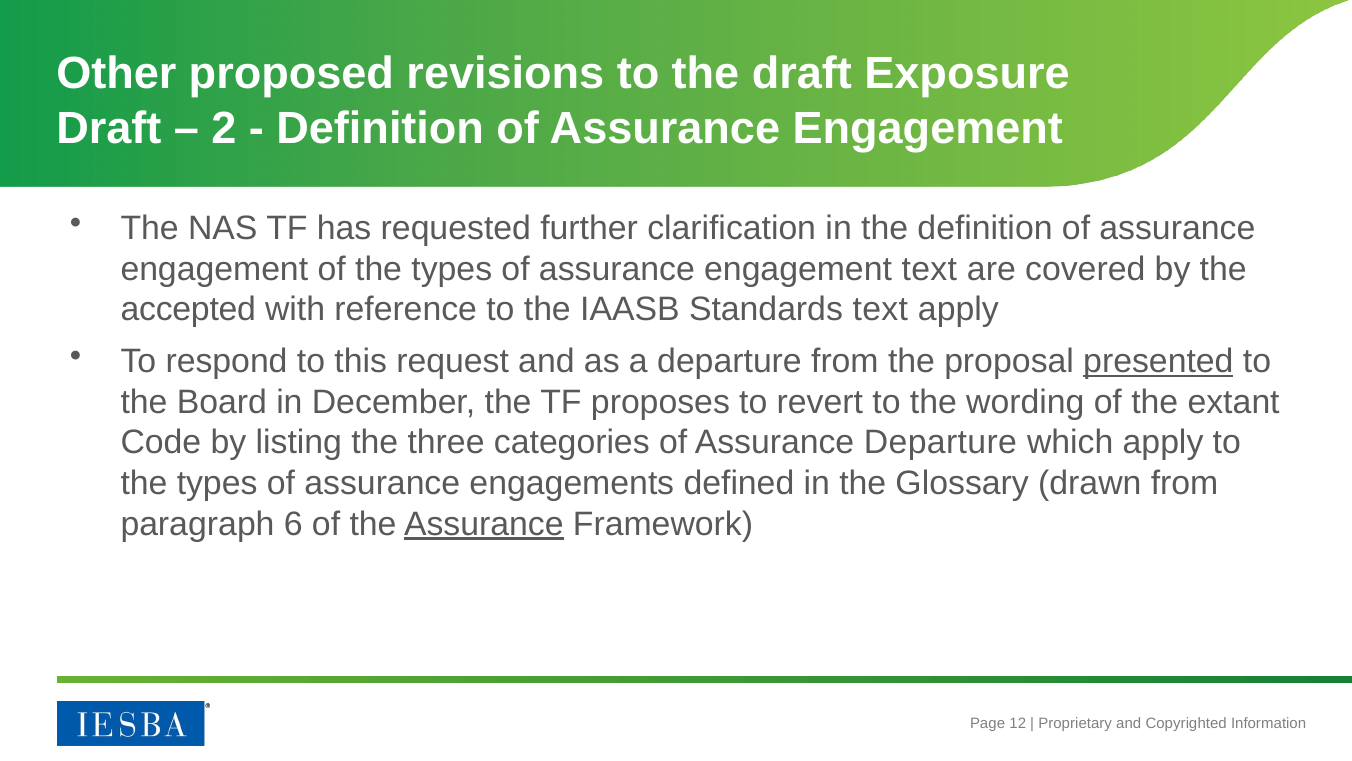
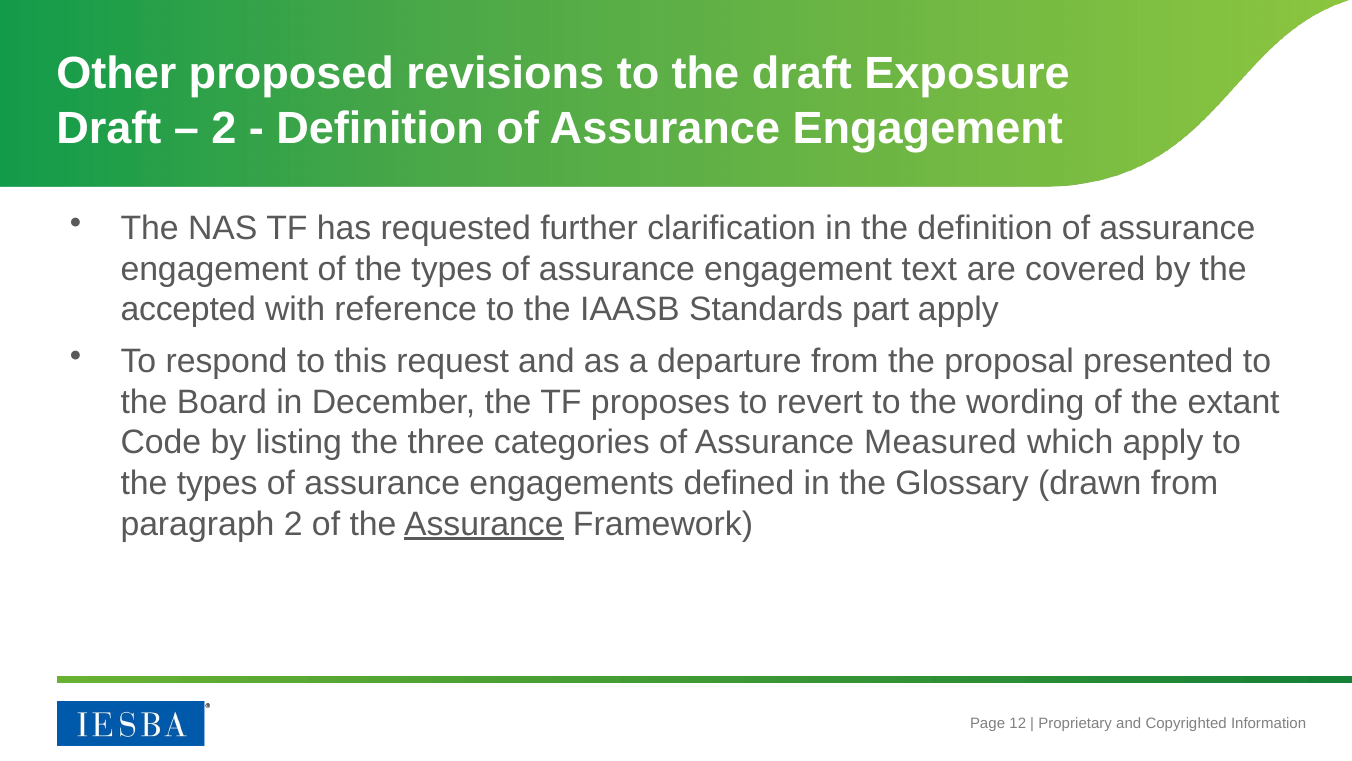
Standards text: text -> part
presented underline: present -> none
Assurance Departure: Departure -> Measured
paragraph 6: 6 -> 2
